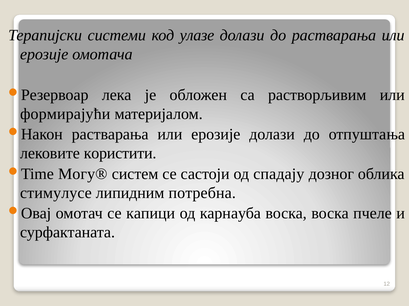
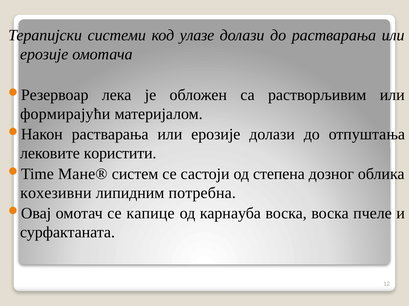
Могу®: Могу® -> Мане®
спадају: спадају -> степена
стимулусе: стимулусе -> кохезивни
капици: капици -> капице
